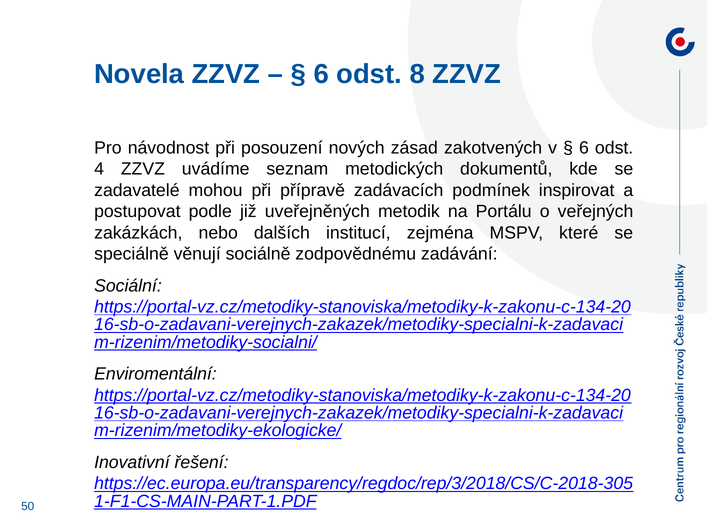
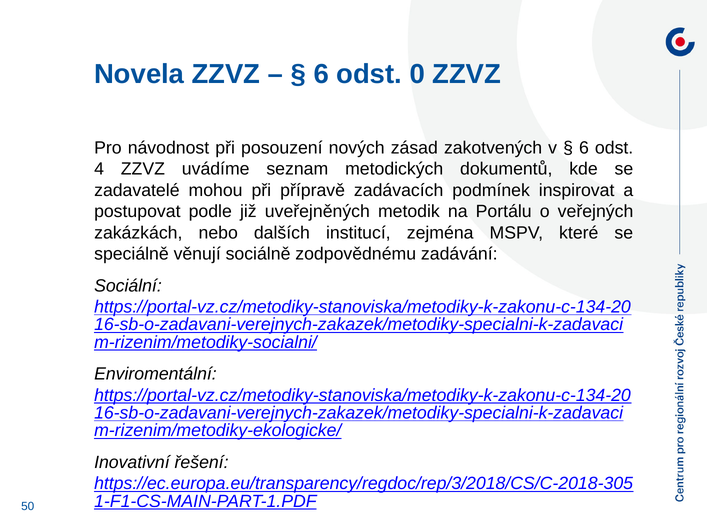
8: 8 -> 0
